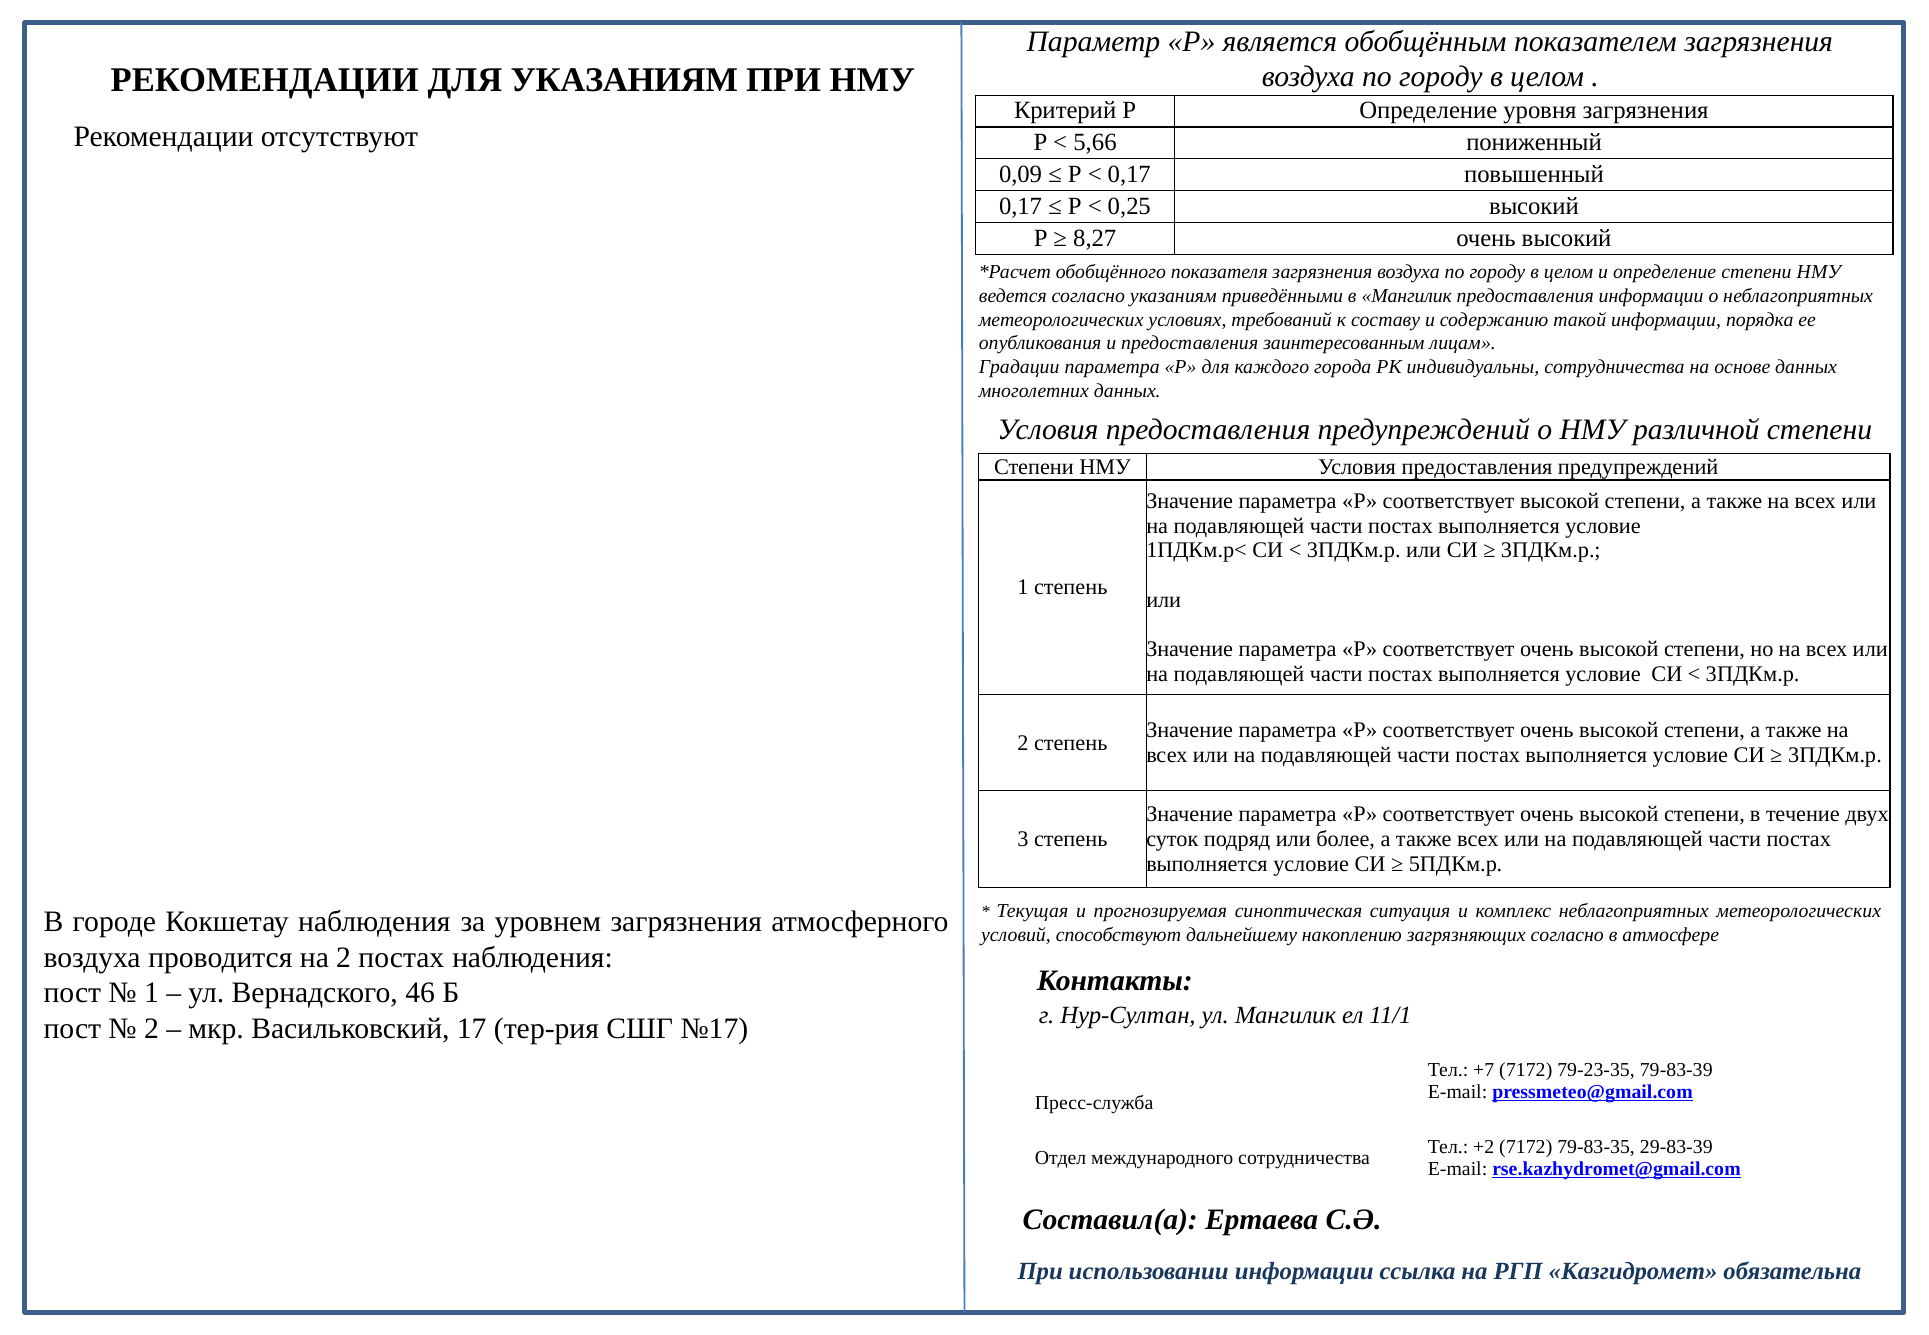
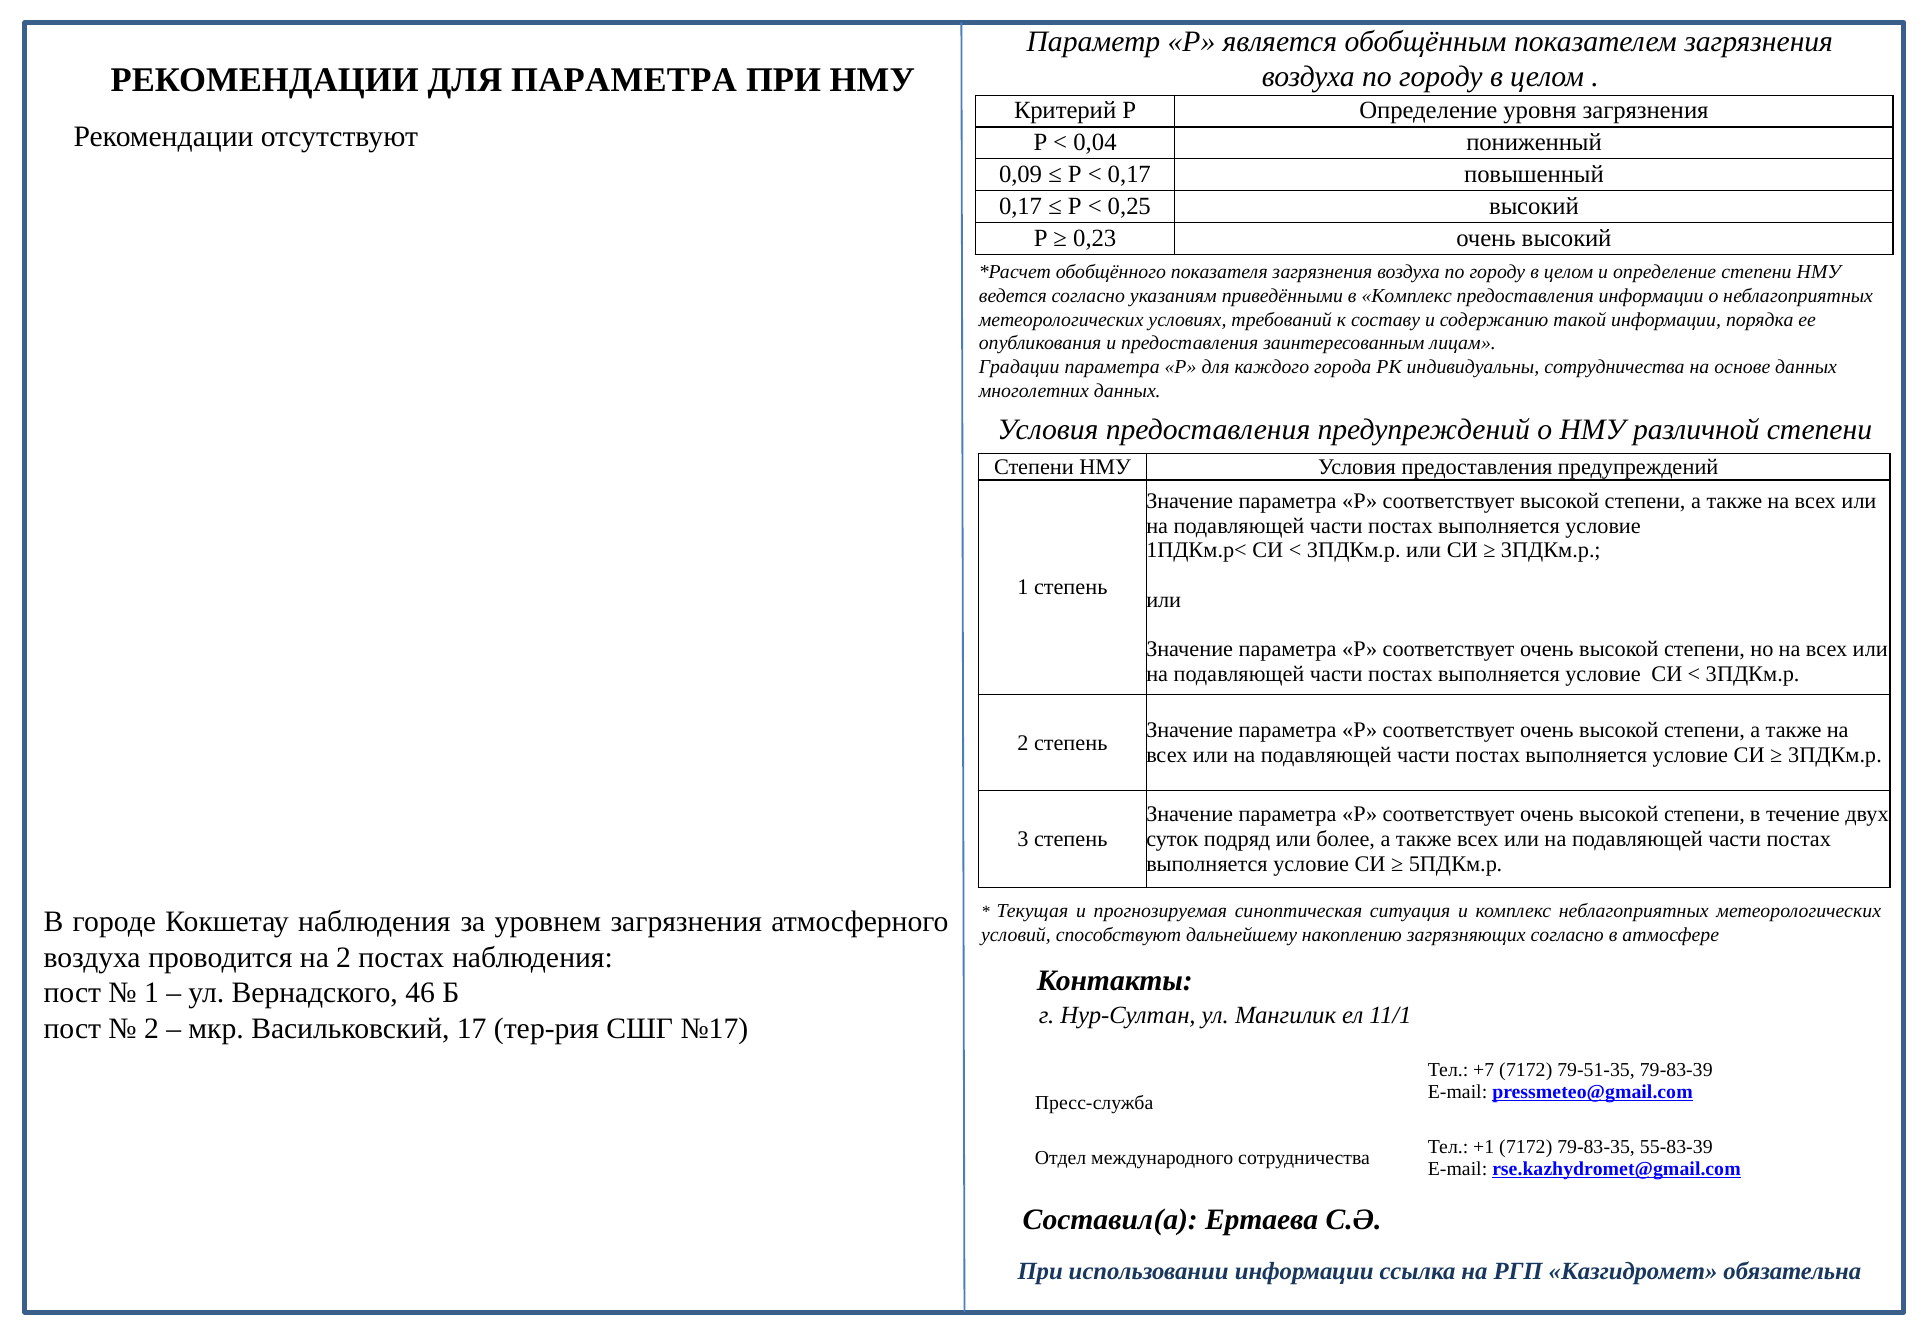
ДЛЯ УКАЗАНИЯМ: УКАЗАНИЯМ -> ПАРАМЕТРА
5,66: 5,66 -> 0,04
8,27: 8,27 -> 0,23
в Мангилик: Мангилик -> Комплекс
79-23-35: 79-23-35 -> 79-51-35
+2: +2 -> +1
29-83-39: 29-83-39 -> 55-83-39
